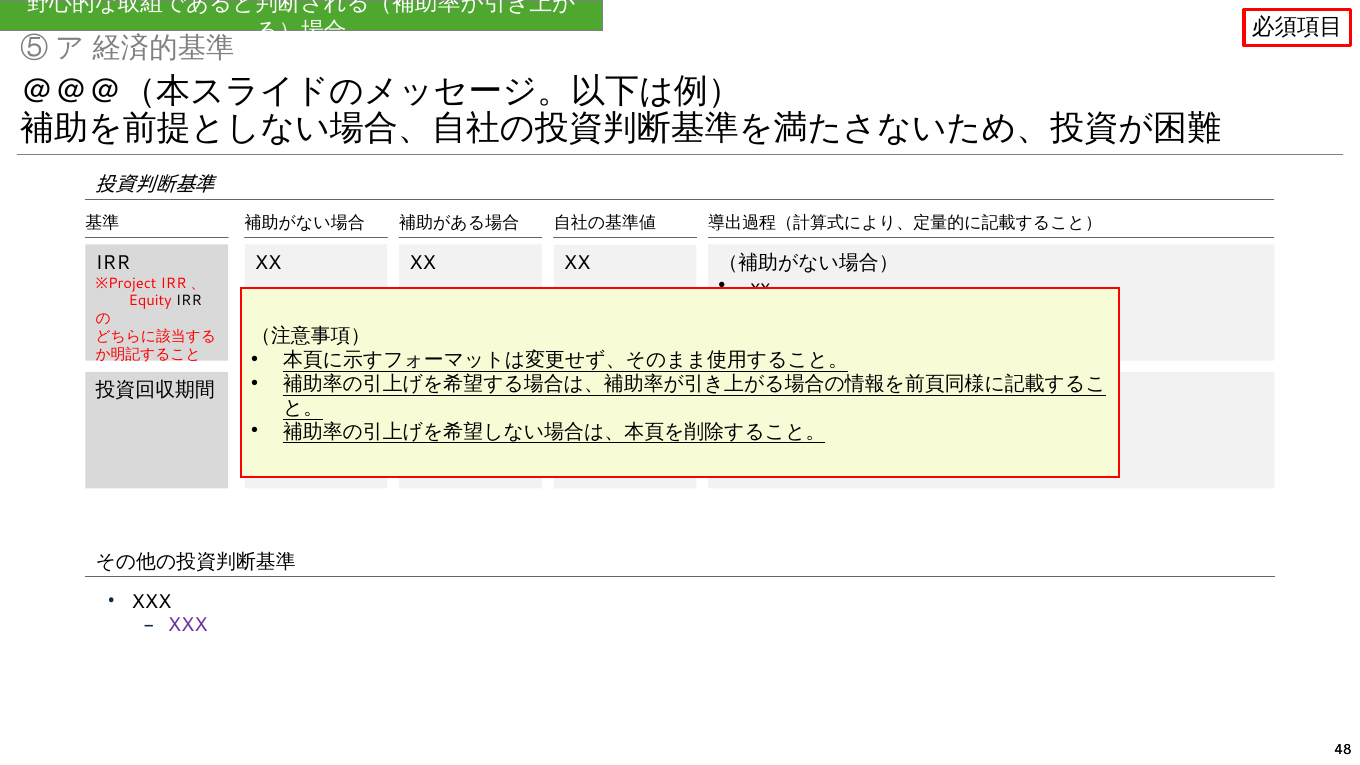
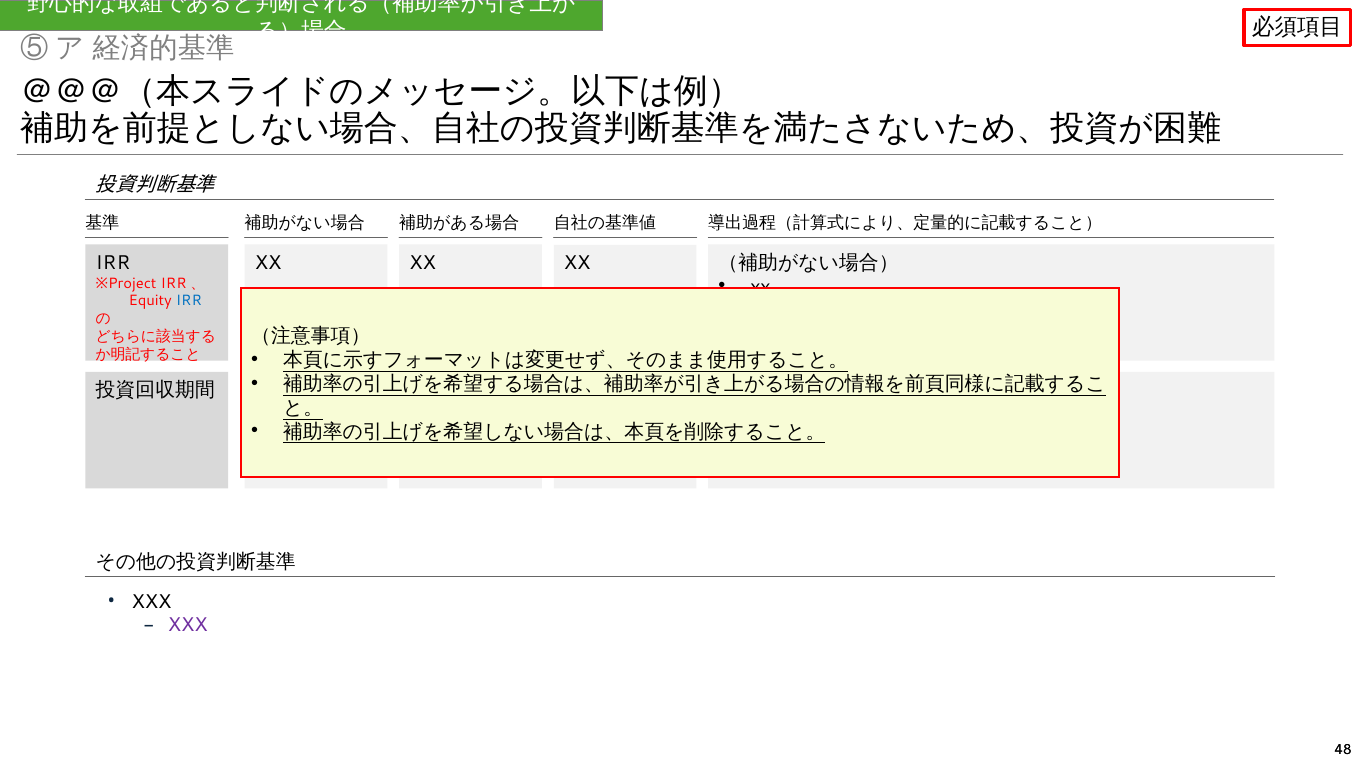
IRR at (189, 301) colour: black -> blue
